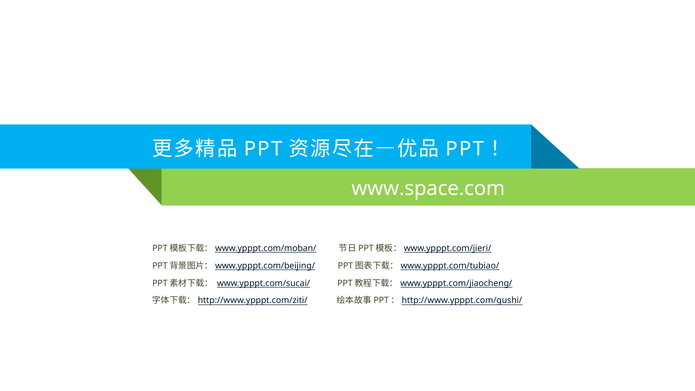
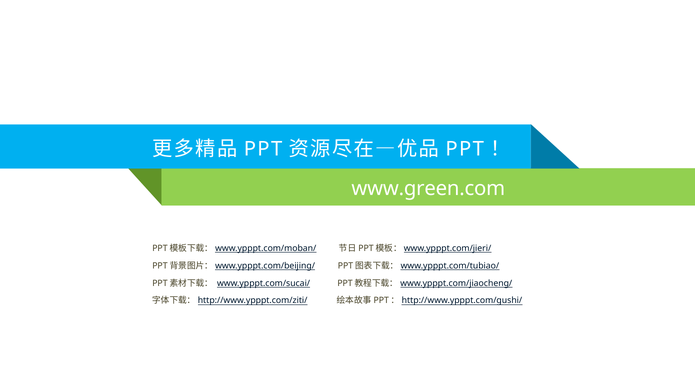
www.space.com: www.space.com -> www.green.com
